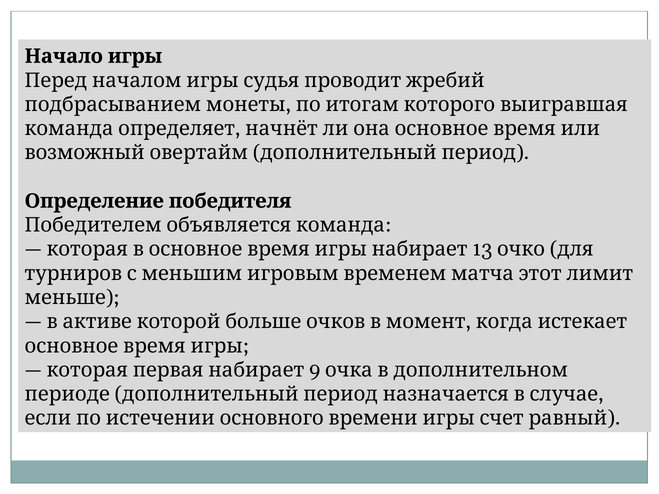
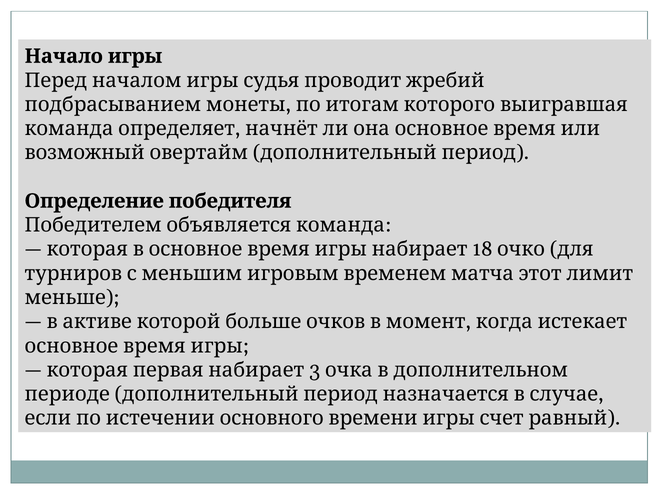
13: 13 -> 18
9: 9 -> 3
